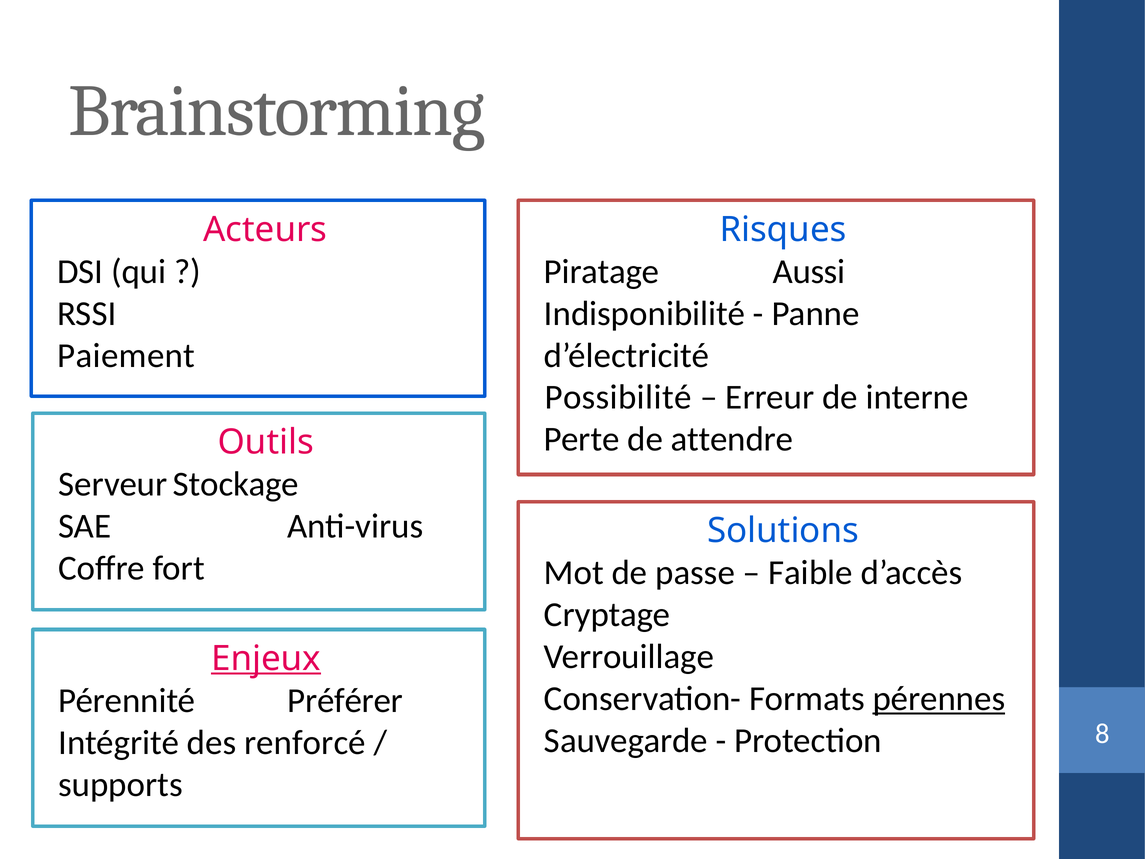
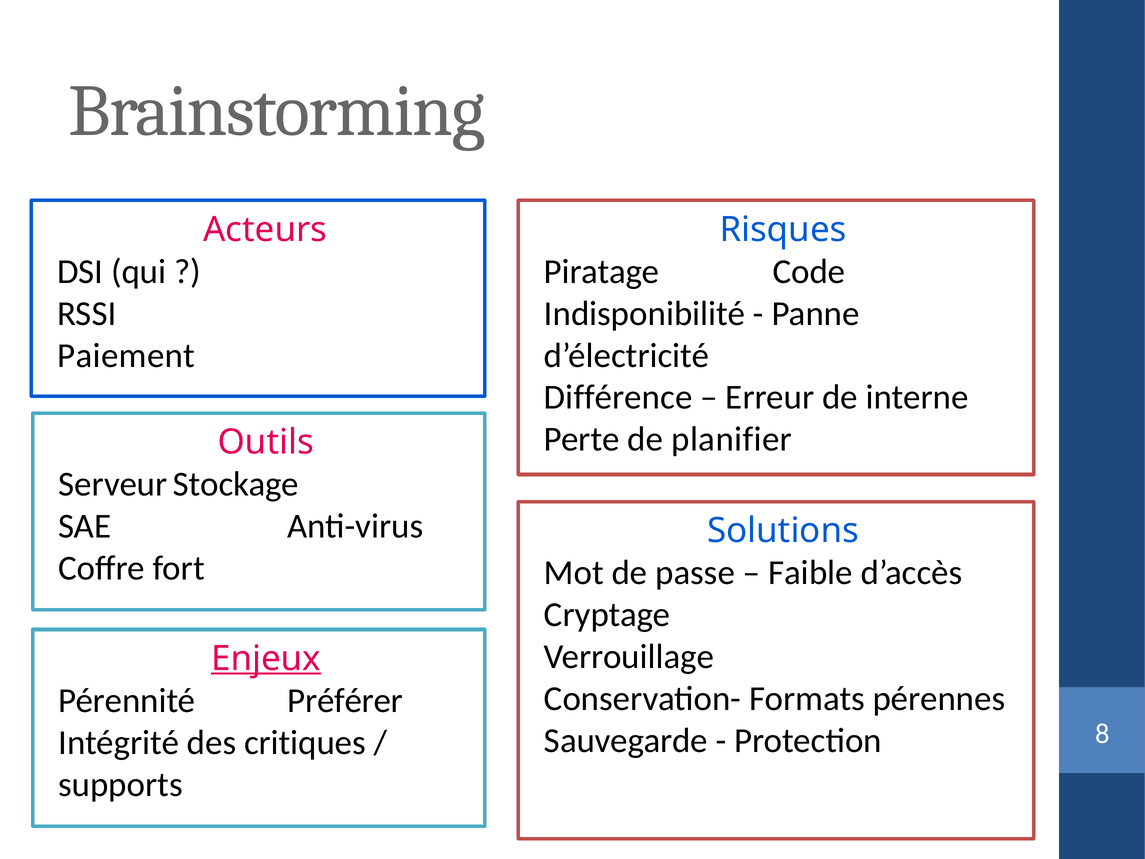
Aussi: Aussi -> Code
Possibilité: Possibilité -> Différence
attendre: attendre -> planifier
pérennes underline: present -> none
renforcé: renforcé -> critiques
